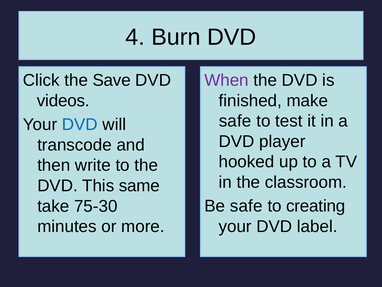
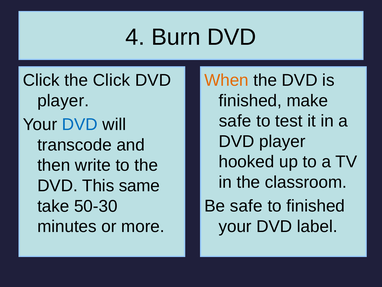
When colour: purple -> orange
the Save: Save -> Click
videos at (63, 101): videos -> player
to creating: creating -> finished
75-30: 75-30 -> 50-30
